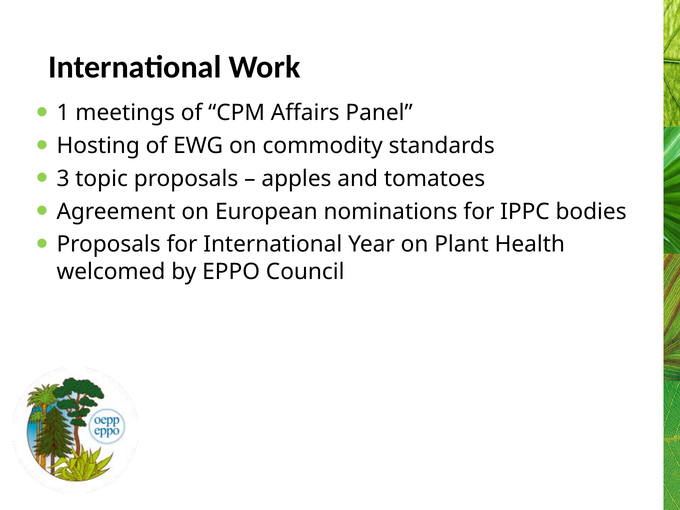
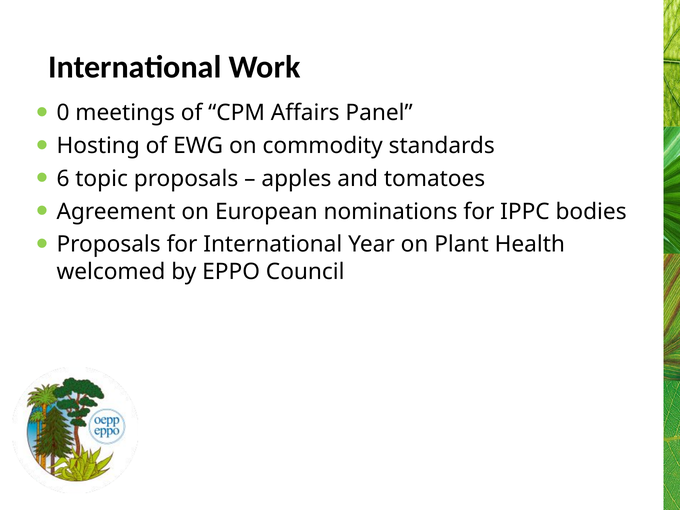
1: 1 -> 0
3: 3 -> 6
